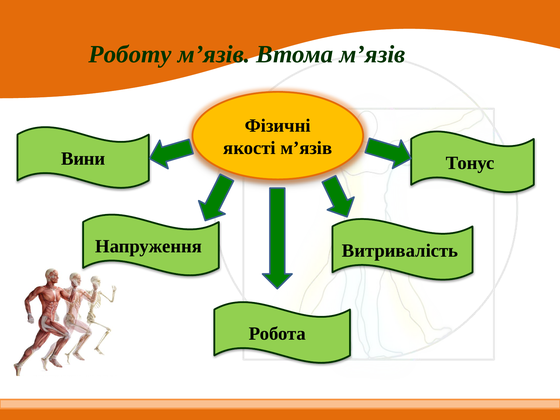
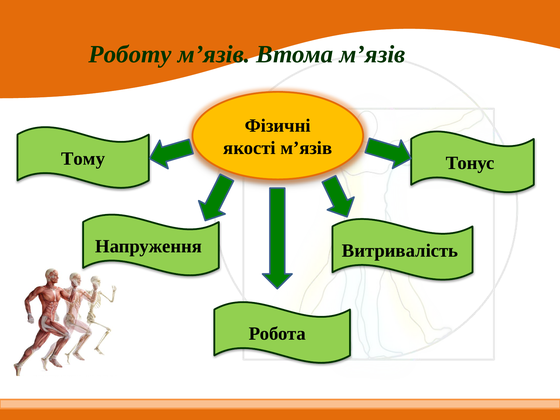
Вини: Вини -> Тому
